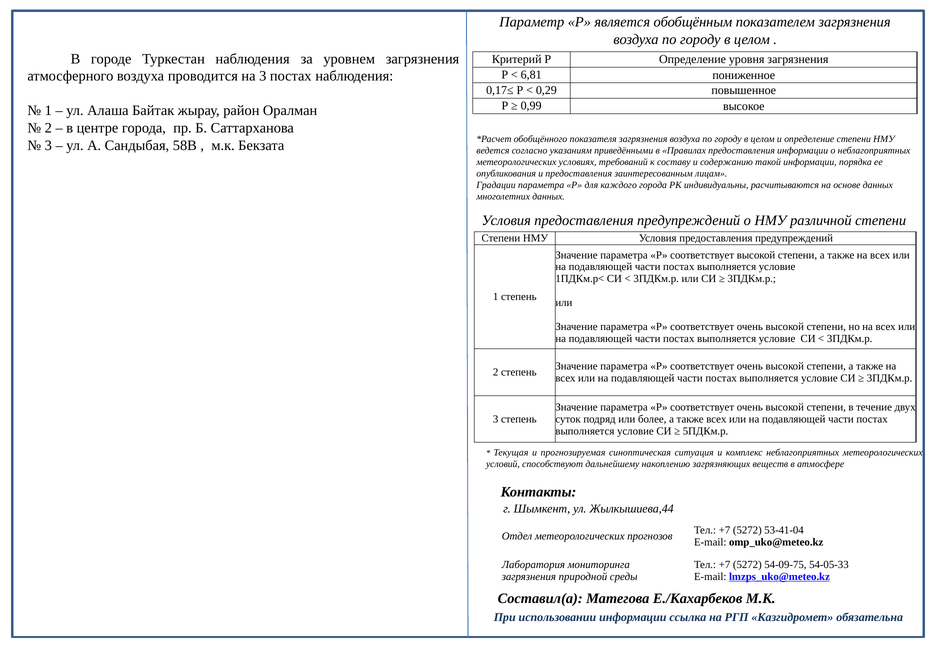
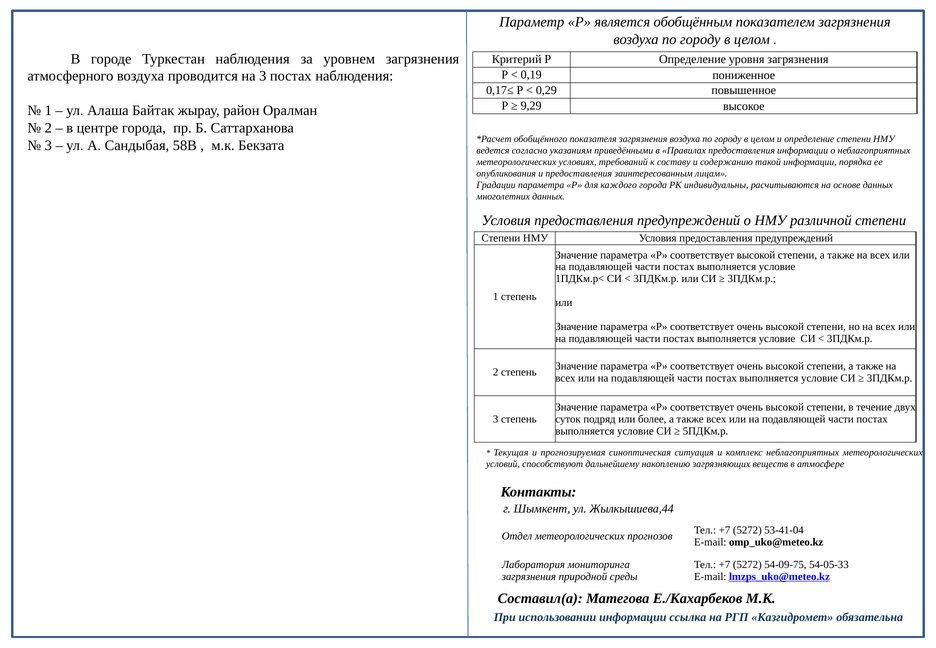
6,81: 6,81 -> 0,19
0,99: 0,99 -> 9,29
